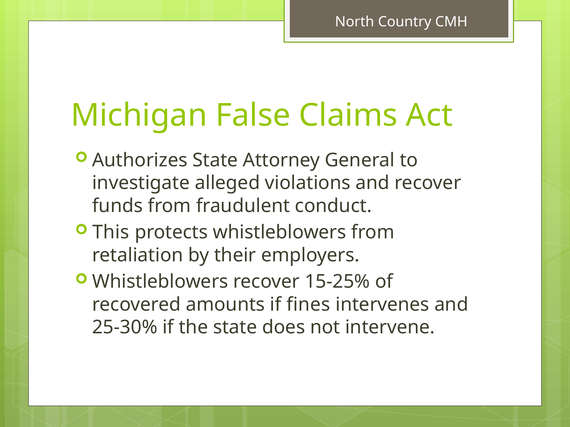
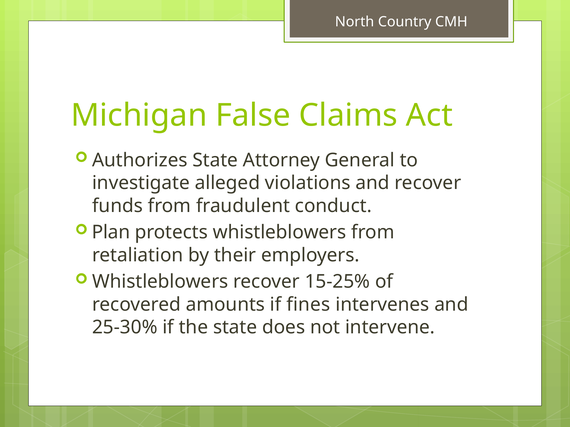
This: This -> Plan
